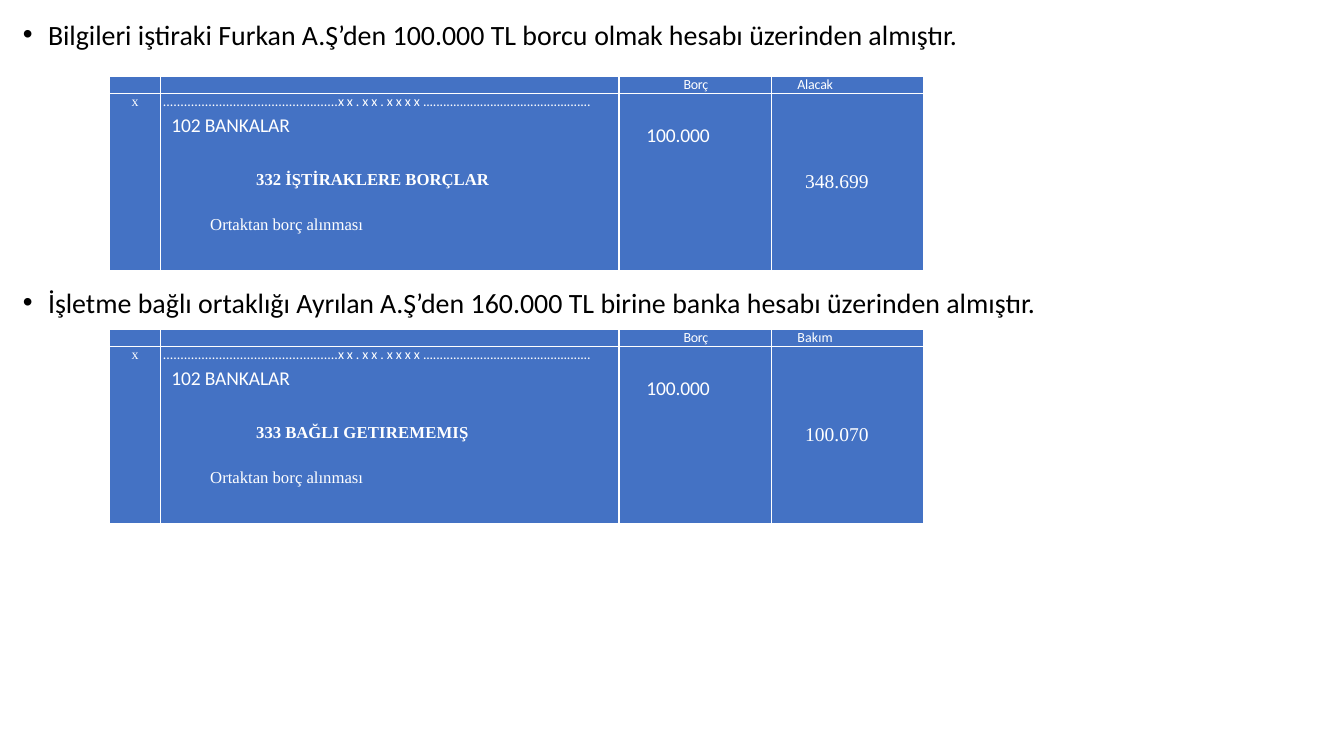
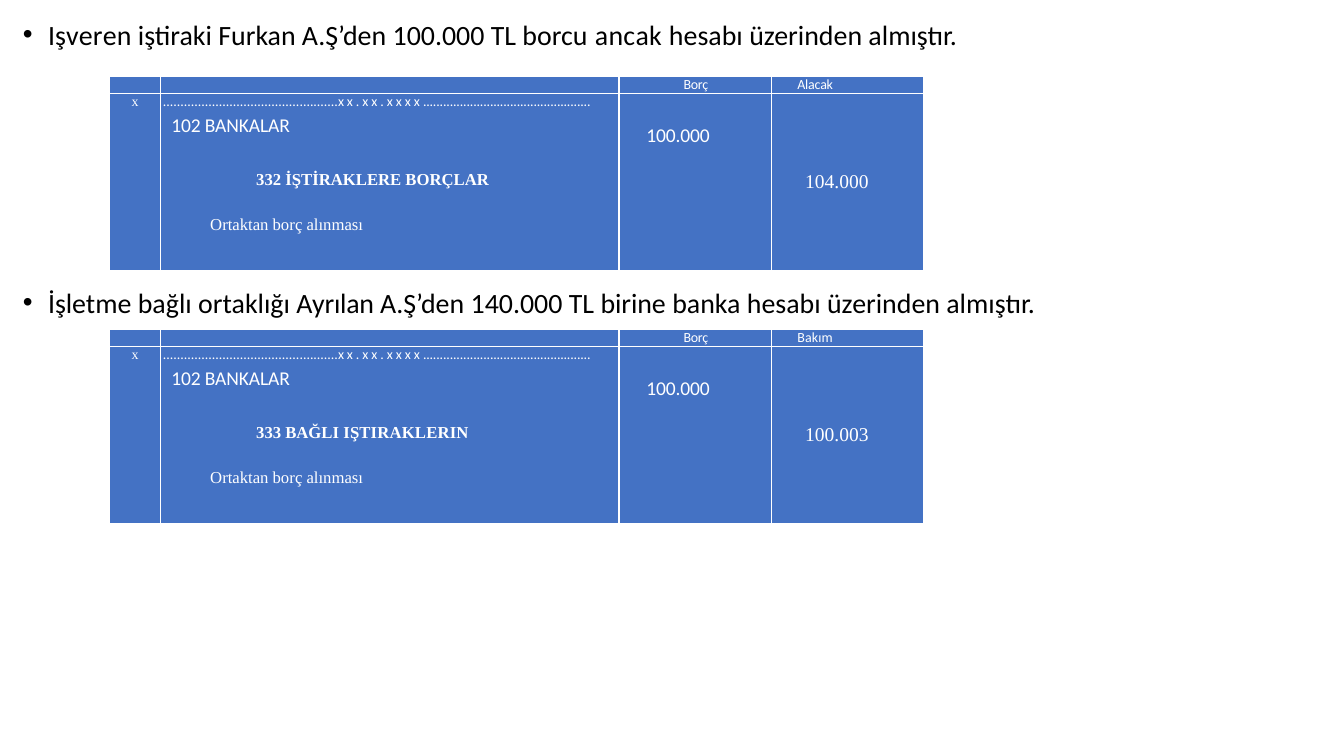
Bilgileri: Bilgileri -> Işveren
olmak: olmak -> ancak
348.699: 348.699 -> 104.000
160.000: 160.000 -> 140.000
GETIREMEMIŞ: GETIREMEMIŞ -> IŞTIRAKLERIN
100.070: 100.070 -> 100.003
